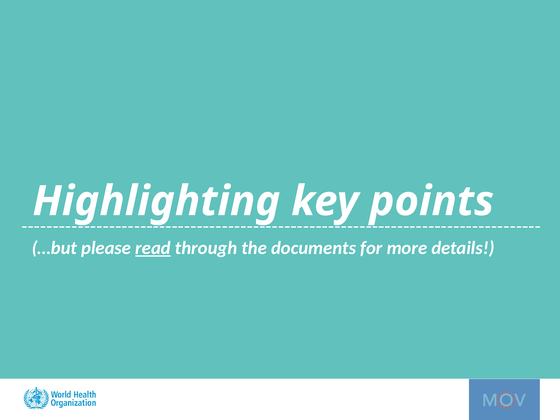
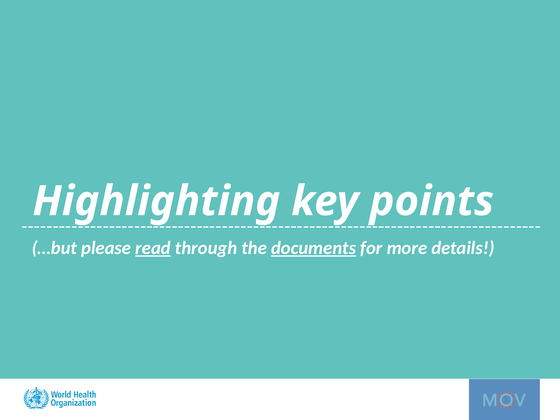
documents underline: none -> present
